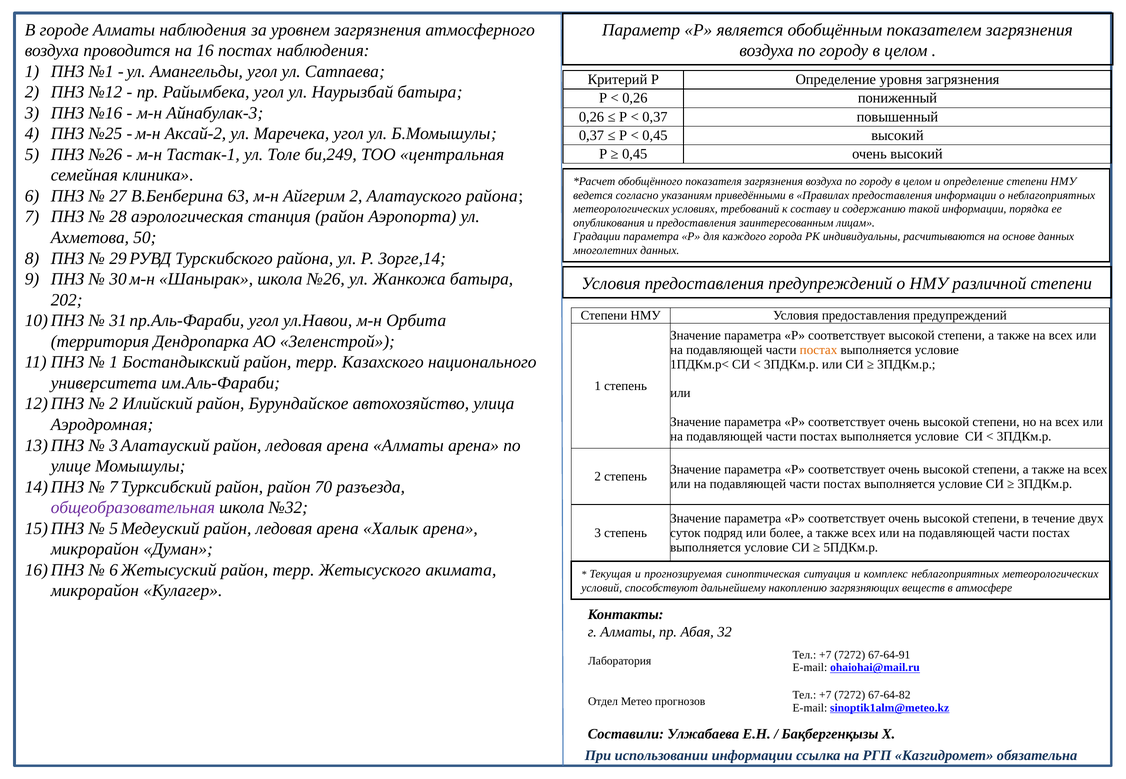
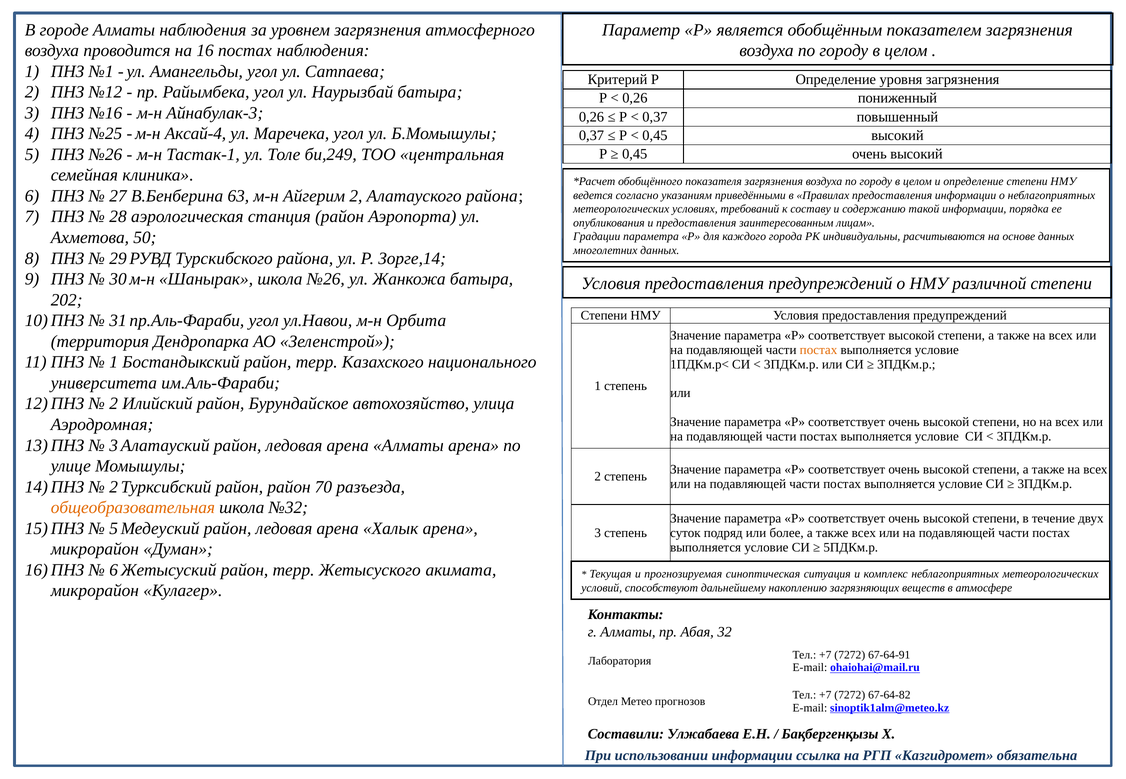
Аксай-2: Аксай-2 -> Аксай-4
7 at (114, 487): 7 -> 2
общеобразовательная colour: purple -> orange
